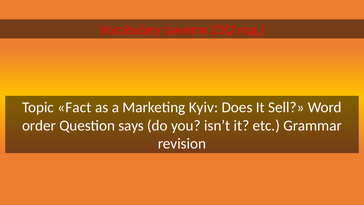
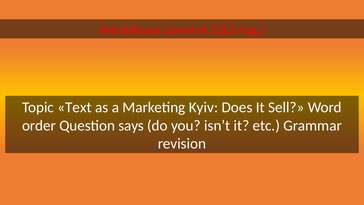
Vocabulary: Vocabulary -> Англійська
Fact: Fact -> Text
